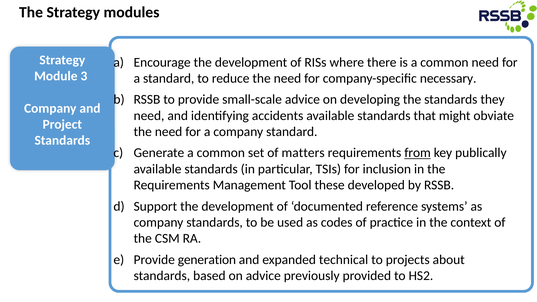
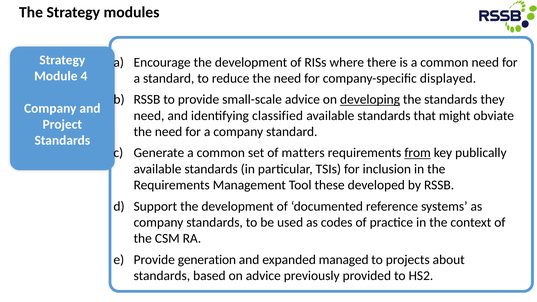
3: 3 -> 4
necessary: necessary -> displayed
developing underline: none -> present
accidents: accidents -> classified
technical: technical -> managed
